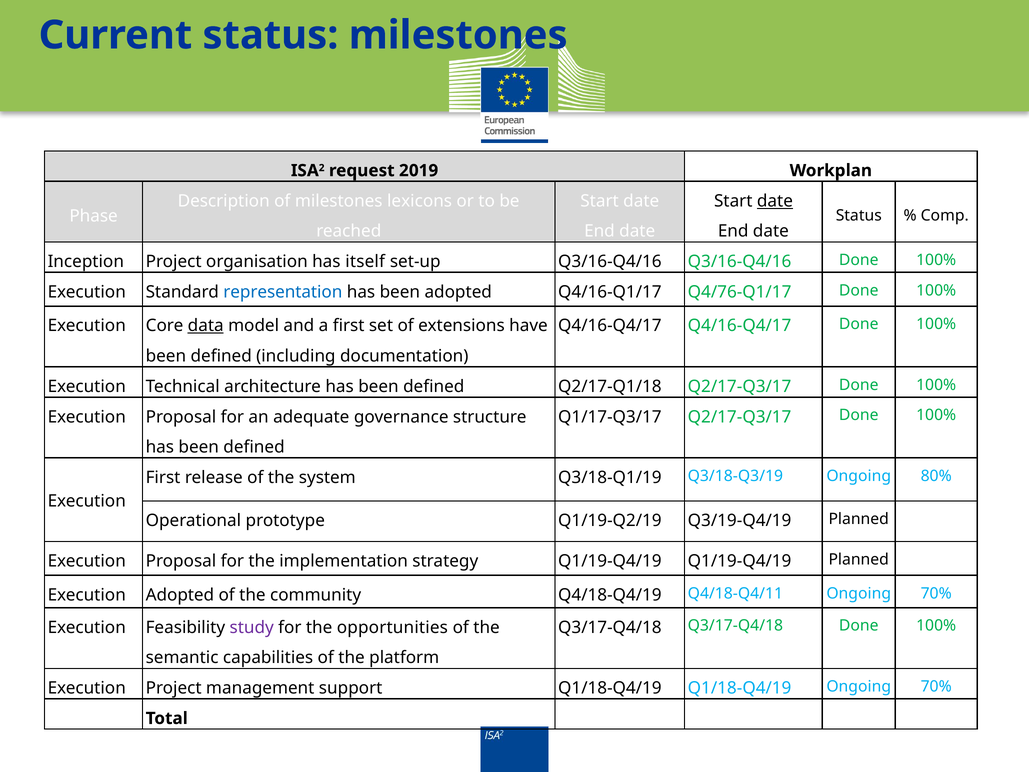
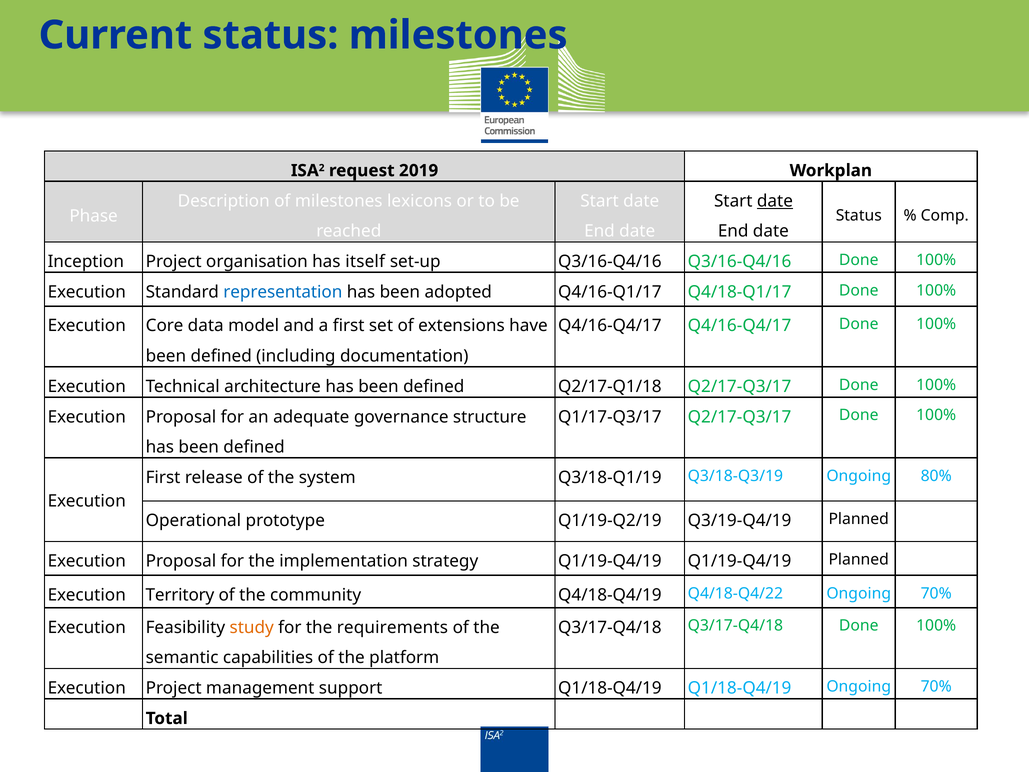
Q4/76-Q1/17: Q4/76-Q1/17 -> Q4/18-Q1/17
data underline: present -> none
Execution Adopted: Adopted -> Territory
Q4/18-Q4/11: Q4/18-Q4/11 -> Q4/18-Q4/22
study colour: purple -> orange
opportunities: opportunities -> requirements
